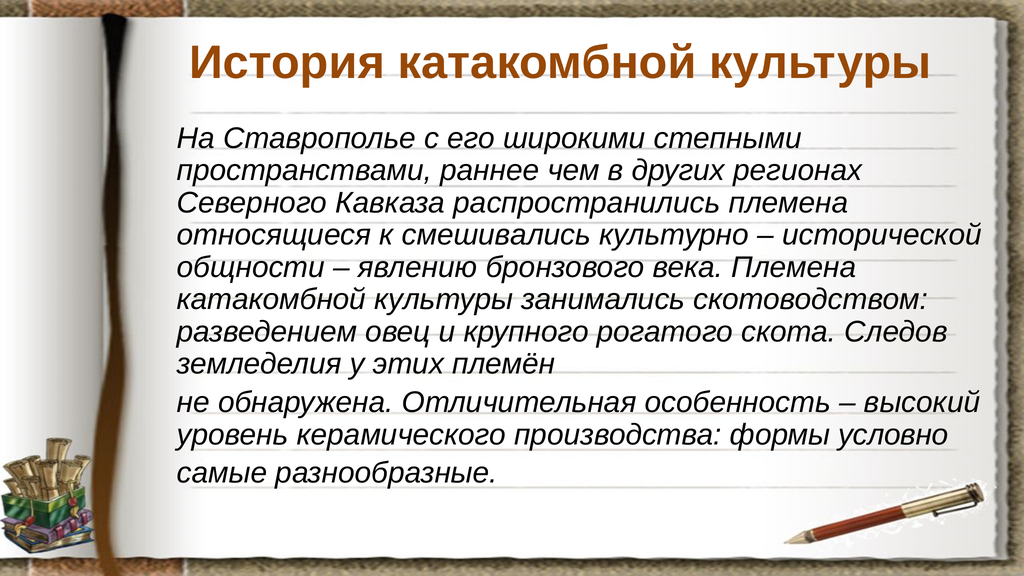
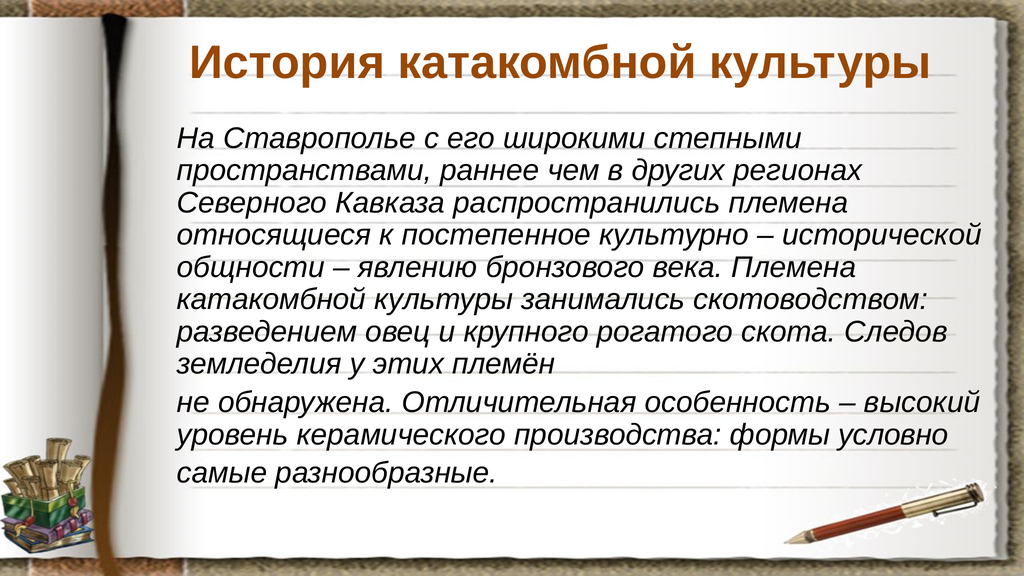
смешивались: смешивались -> постепенное
